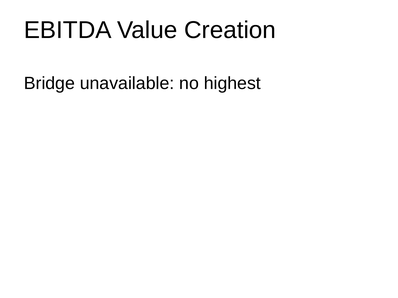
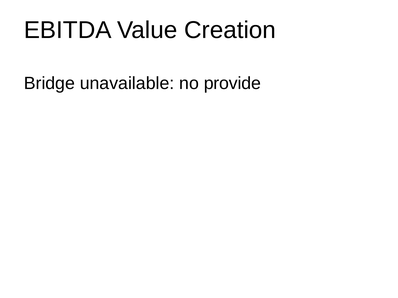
highest: highest -> provide
